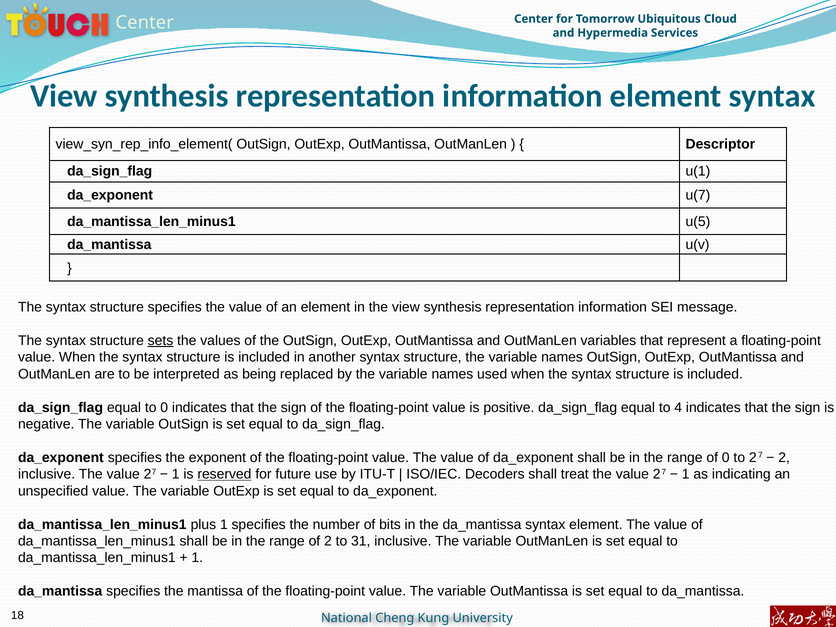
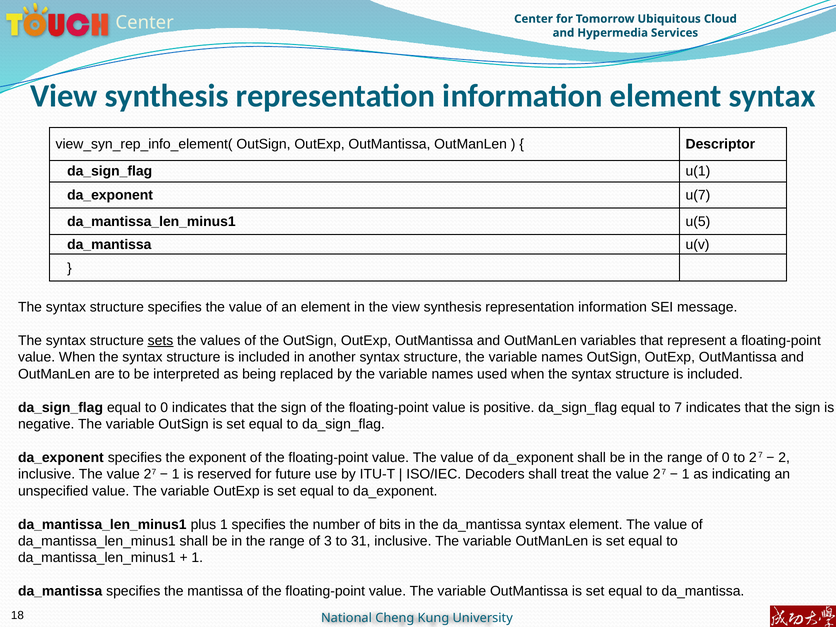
4: 4 -> 7
reserved underline: present -> none
of 2: 2 -> 3
